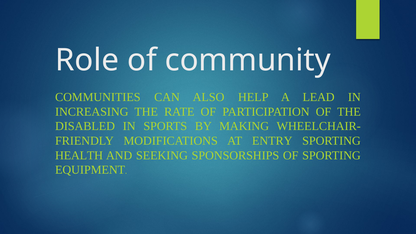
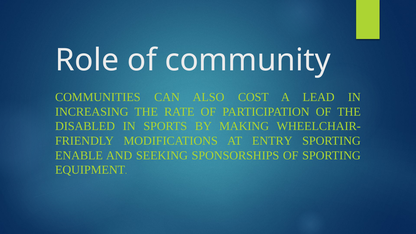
HELP: HELP -> COST
HEALTH: HEALTH -> ENABLE
